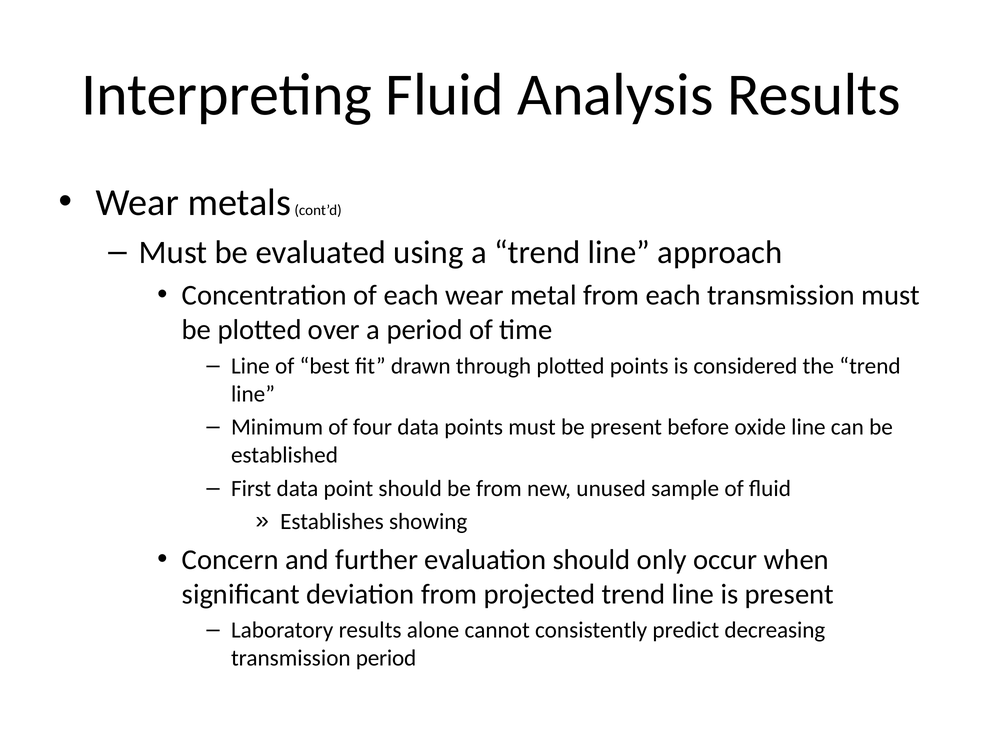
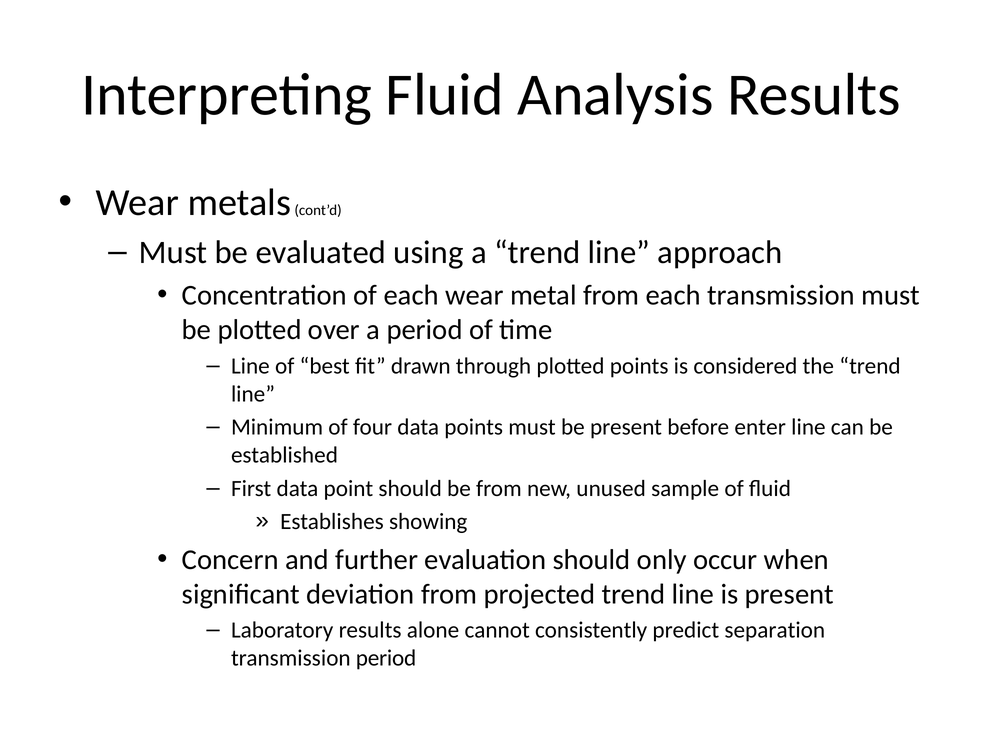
oxide: oxide -> enter
decreasing: decreasing -> separation
